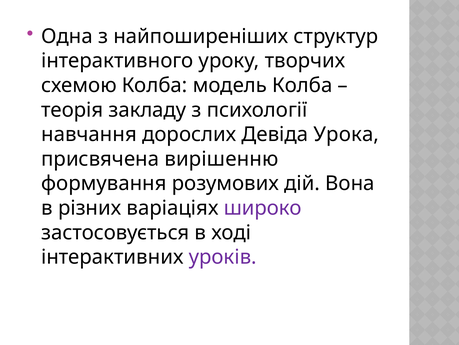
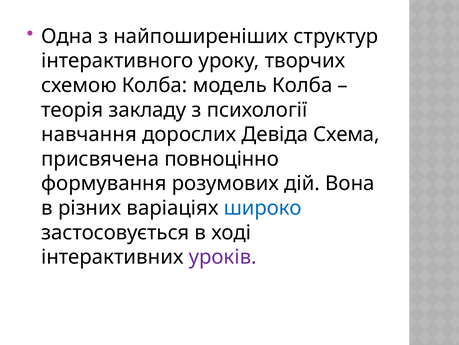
Урoка: Урoка -> Схема
вирішенню: вирішенню -> повноцінно
широко colour: purple -> blue
